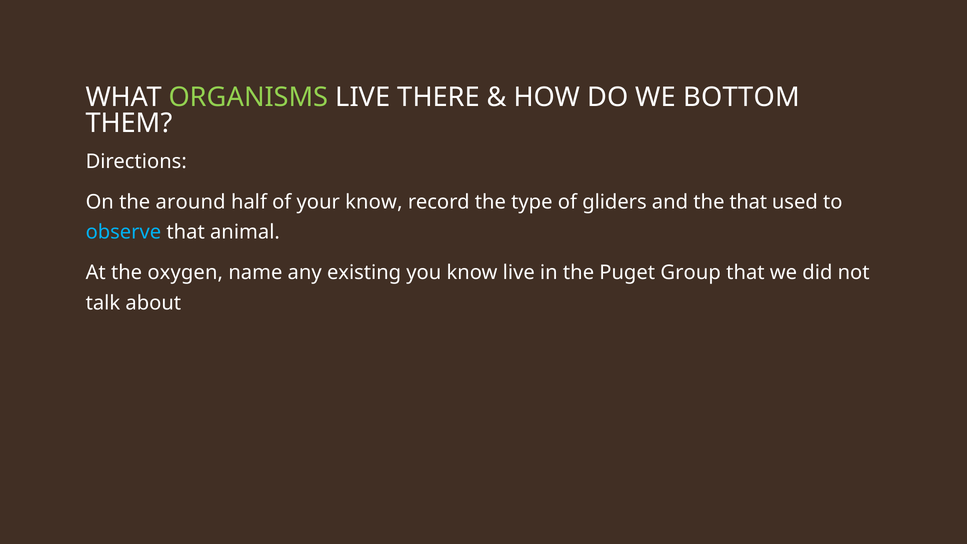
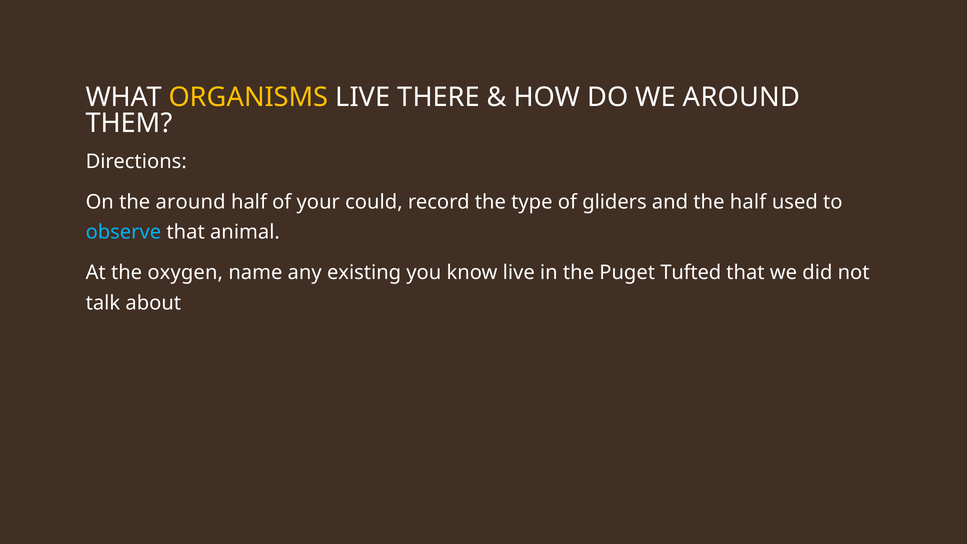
ORGANISMS colour: light green -> yellow
WE BOTTOM: BOTTOM -> AROUND
your know: know -> could
the that: that -> half
Group: Group -> Tufted
